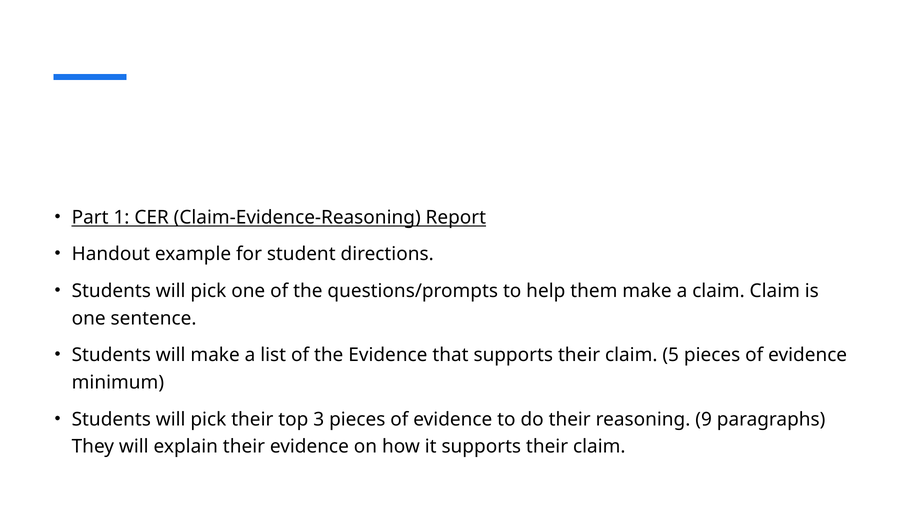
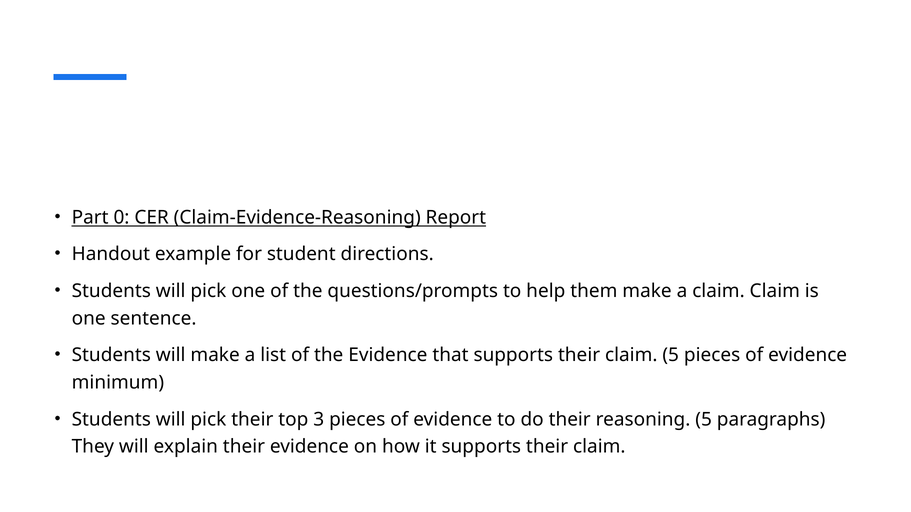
1: 1 -> 0
reasoning 9: 9 -> 5
